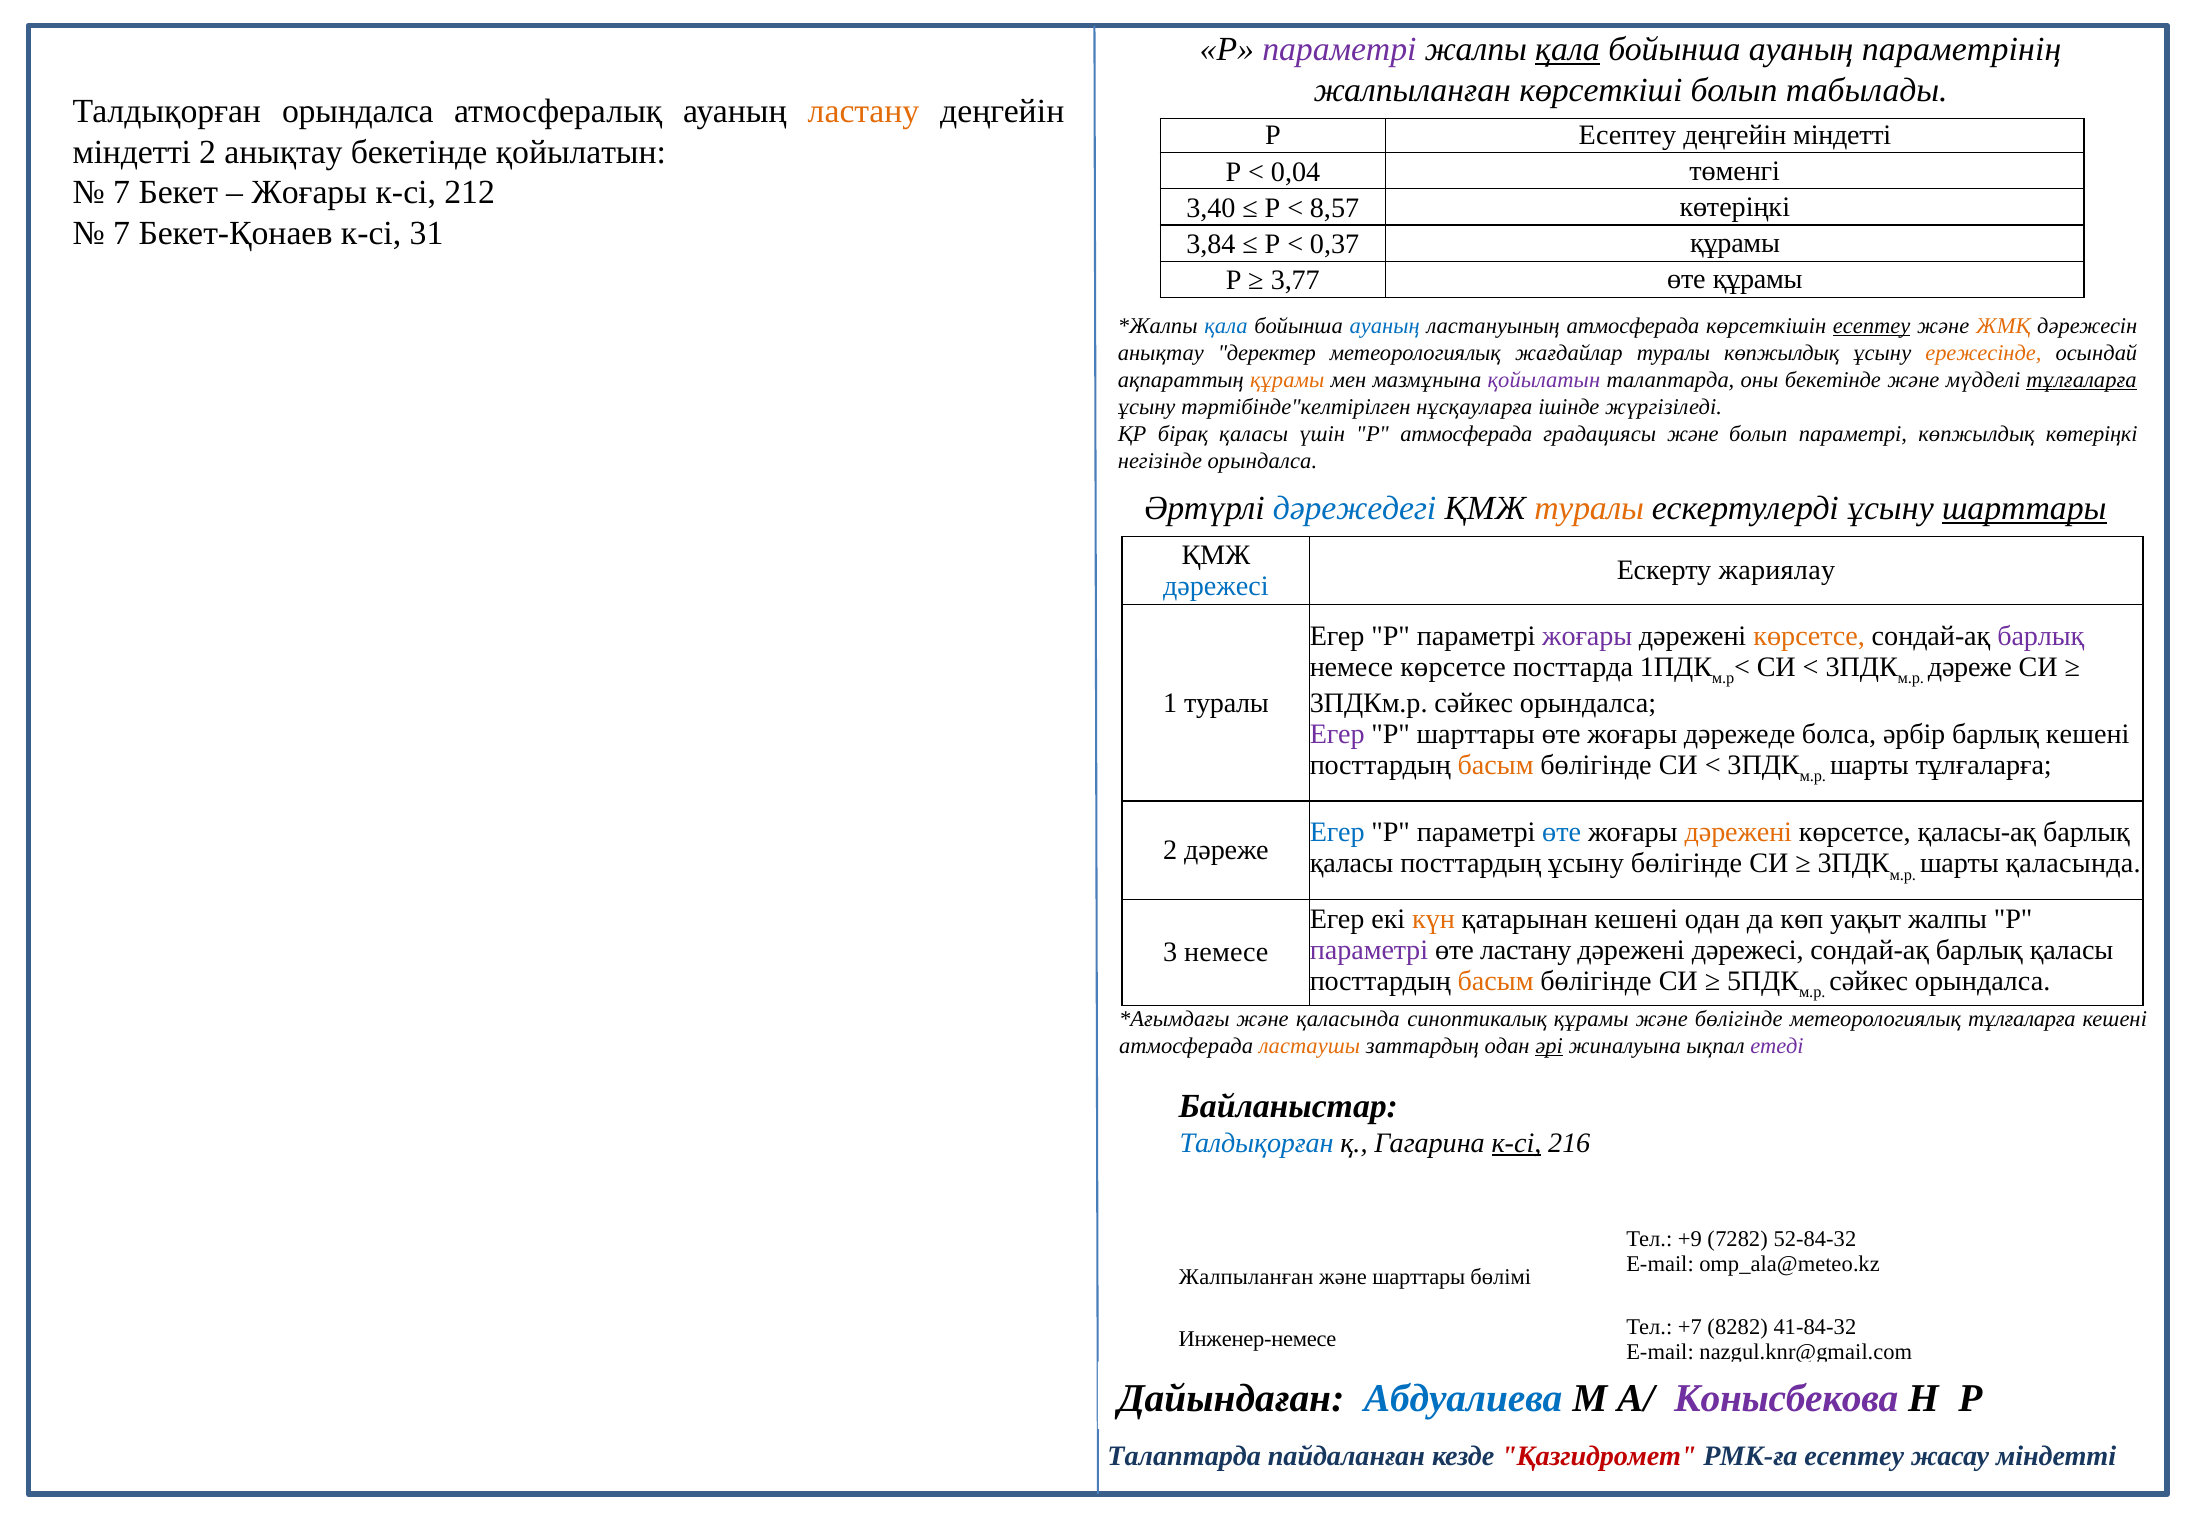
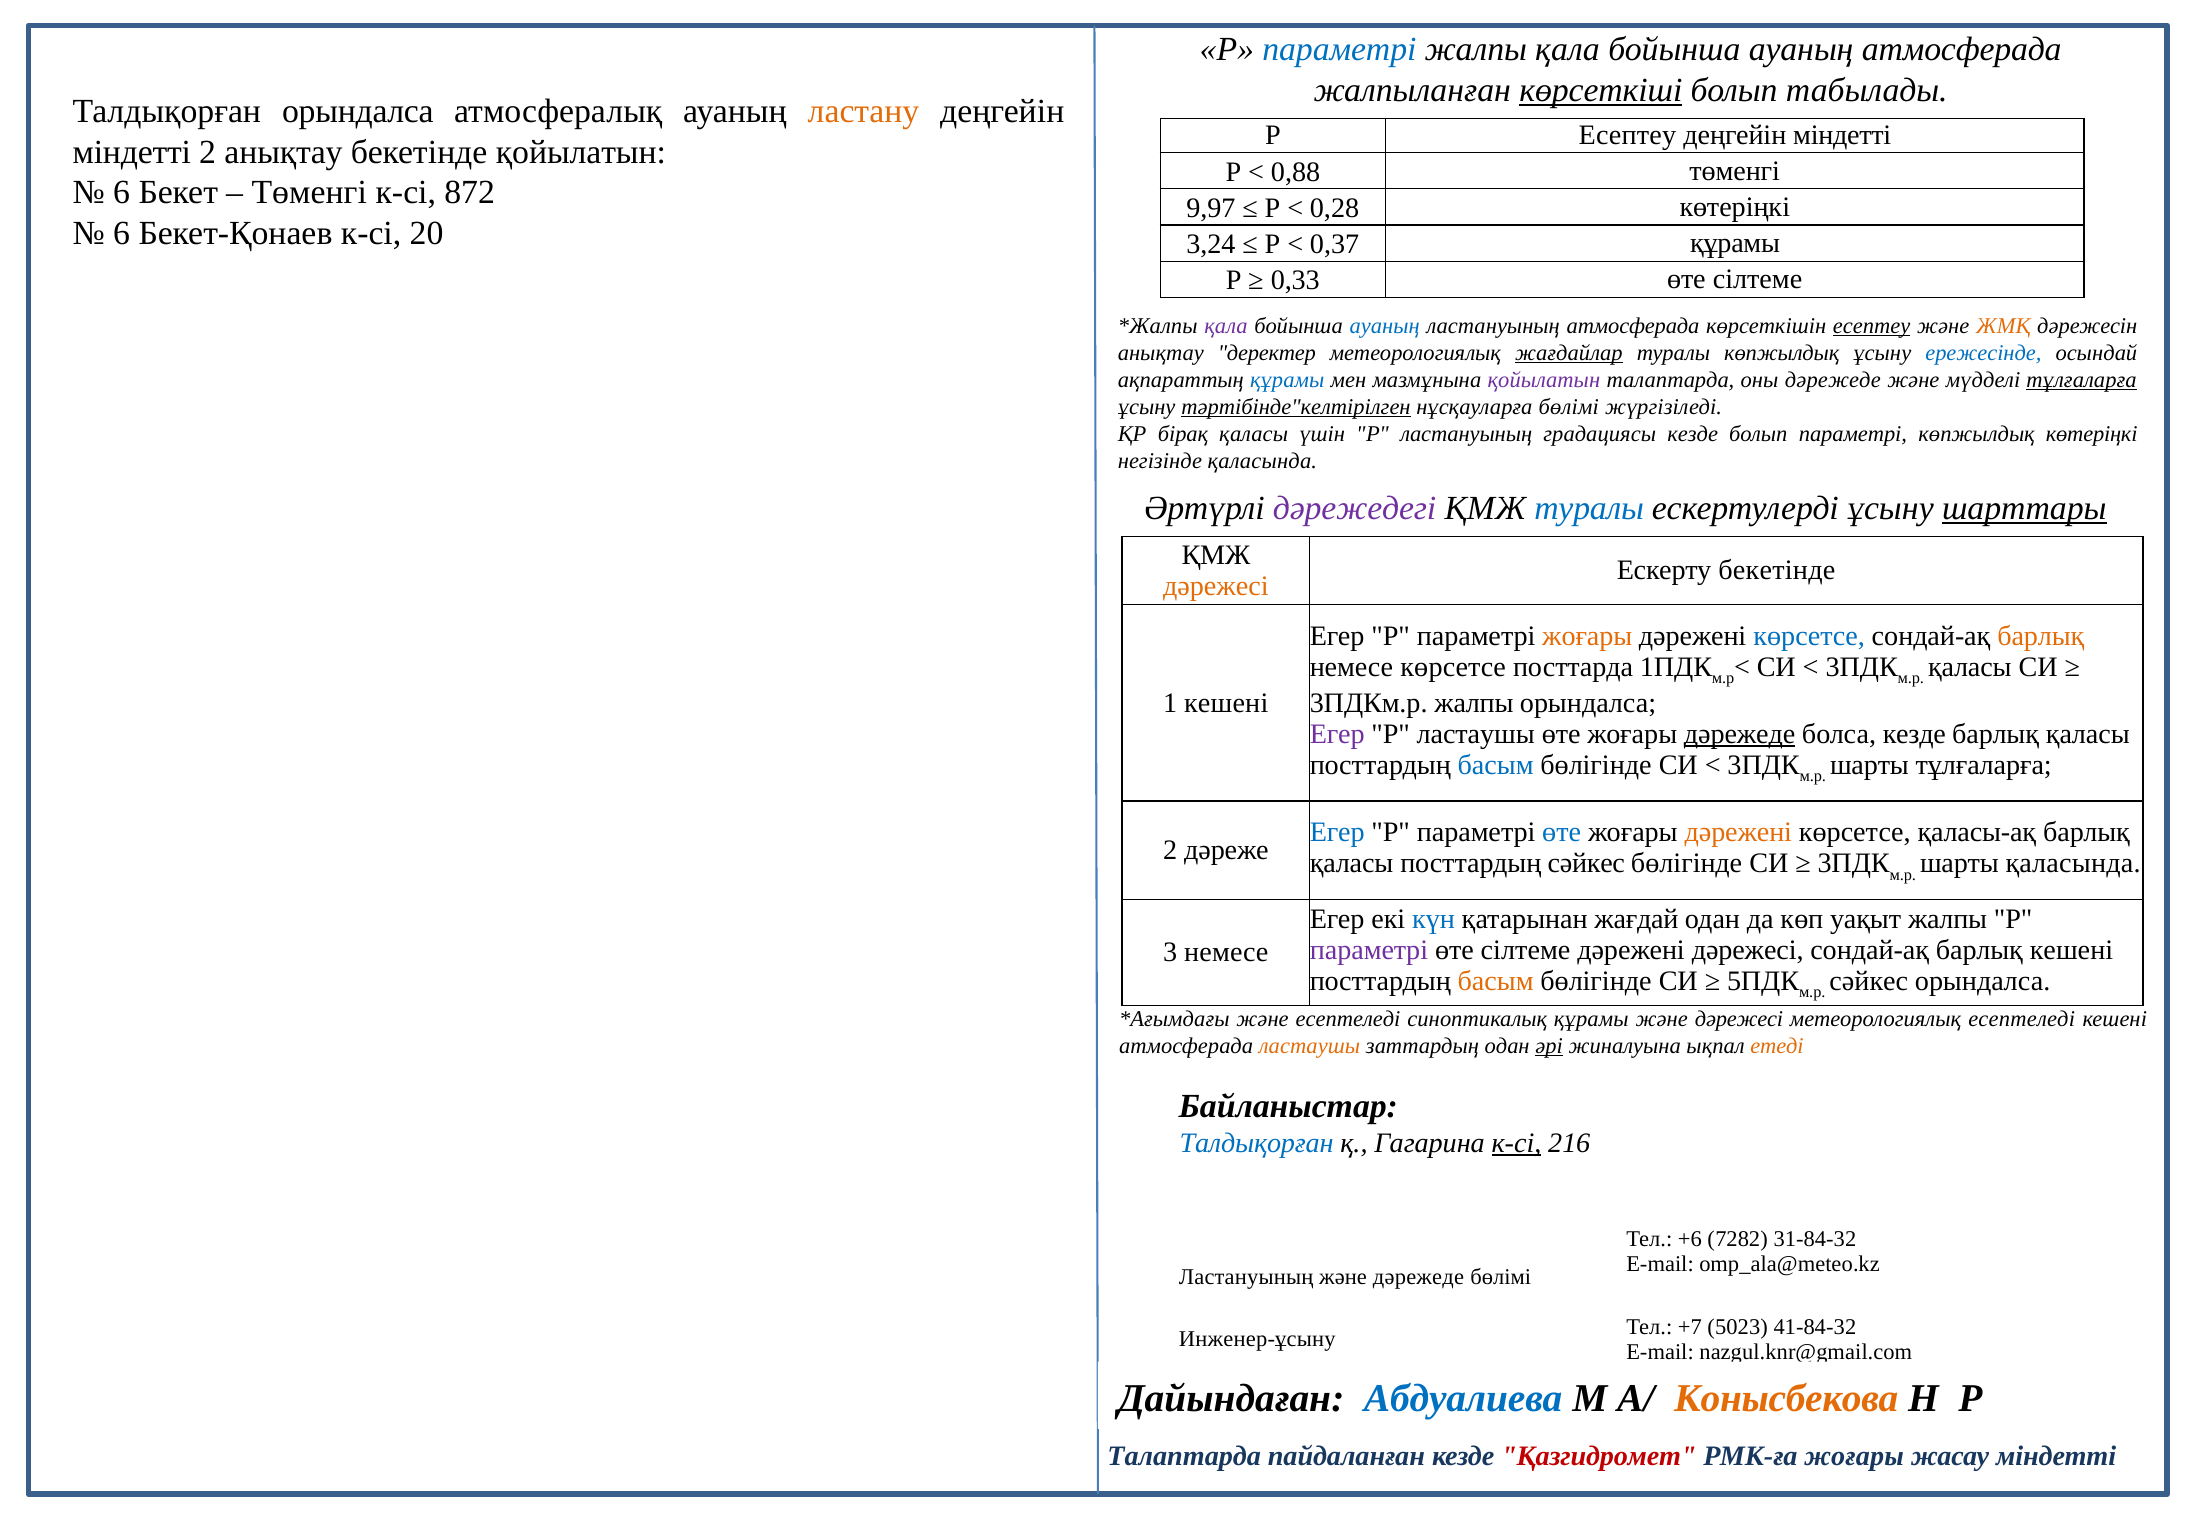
параметрі at (1339, 50) colour: purple -> blue
қала at (1567, 50) underline: present -> none
ауаның параметрінің: параметрінің -> атмосферада
көрсеткіші underline: none -> present
0,04: 0,04 -> 0,88
7 at (122, 193): 7 -> 6
Жоғары at (309, 193): Жоғары -> Төменгі
212: 212 -> 872
3,40: 3,40 -> 9,97
8,57: 8,57 -> 0,28
7 at (122, 233): 7 -> 6
31: 31 -> 20
3,84: 3,84 -> 3,24
3,77: 3,77 -> 0,33
құрамы at (1758, 279): құрамы -> сілтеме
қала at (1226, 326) colour: blue -> purple
жағдайлар underline: none -> present
ережесінде colour: orange -> blue
құрамы at (1287, 380) colour: orange -> blue
оны бекетінде: бекетінде -> дәрежеде
тәртібінде"келтірілген underline: none -> present
нұсқауларға ішінде: ішінде -> бөлімі
Р атмосферада: атмосферада -> ластануының
градациясы және: және -> кезде
негізінде орындалса: орындалса -> қаласында
дәрежедегі colour: blue -> purple
туралы at (1589, 508) colour: orange -> blue
Ескерту жариялау: жариялау -> бекетінде
дәрежесі at (1216, 586) colour: blue -> orange
жоғары at (1587, 636) colour: purple -> orange
көрсетсе at (1809, 636) colour: orange -> blue
барлық at (2041, 636) colour: purple -> orange
дәреже at (1970, 667): дәреже -> қаласы
1 туралы: туралы -> кешені
3ПДКм.р сәйкес: сәйкес -> жалпы
P шарттары: шарттары -> ластаушы
дәрежеде at (1740, 734) underline: none -> present
болса әрбір: әрбір -> кезде
кешені at (2088, 734): кешені -> қаласы
басым at (1496, 765) colour: orange -> blue
посттардың ұсыну: ұсыну -> сәйкес
күн colour: orange -> blue
қатарынан кешені: кешені -> жағдай
ластану at (1526, 951): ластану -> сілтеме
сондай-ақ барлық қаласы: қаласы -> кешені
және қаласында: қаласында -> есептеледі
және бөлігінде: бөлігінде -> дәрежесі
метеорологиялық тұлғаларға: тұлғаларға -> есептеледі
етеді colour: purple -> orange
+9: +9 -> +6
52-84-32: 52-84-32 -> 31-84-32
Жалпыланған at (1246, 1277): Жалпыланған -> Ластануының
және шарттары: шарттары -> дәрежеде
8282: 8282 -> 5023
Инженер-немесе: Инженер-немесе -> Инженер-ұсыну
Конысбекова colour: purple -> orange
РМК-ға есептеу: есептеу -> жоғары
